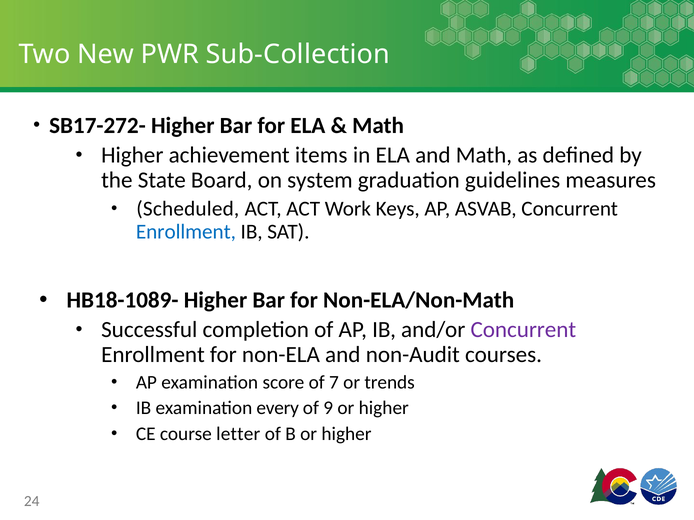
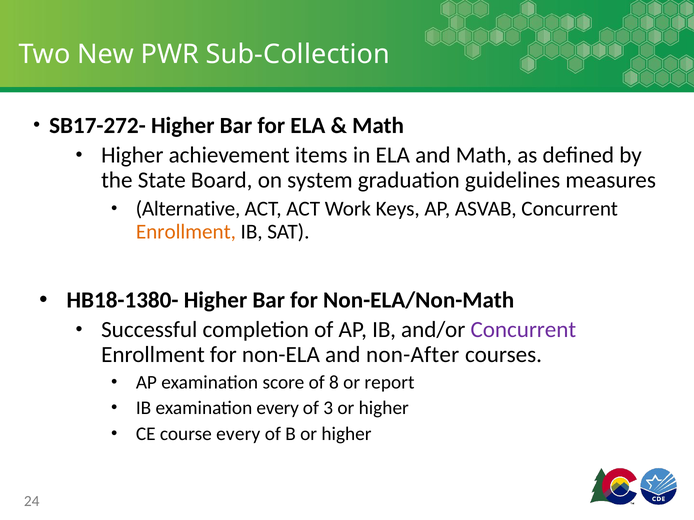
Scheduled: Scheduled -> Alternative
Enrollment at (186, 232) colour: blue -> orange
HB18-1089-: HB18-1089- -> HB18-1380-
non-Audit: non-Audit -> non-After
7: 7 -> 8
trends: trends -> report
9: 9 -> 3
course letter: letter -> every
